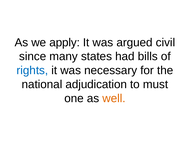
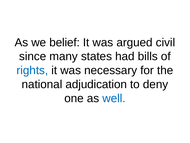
apply: apply -> belief
must: must -> deny
well colour: orange -> blue
